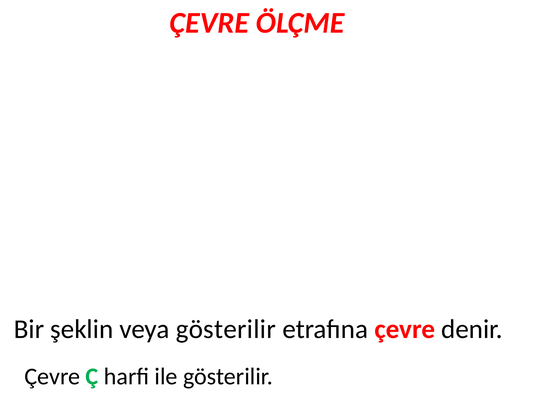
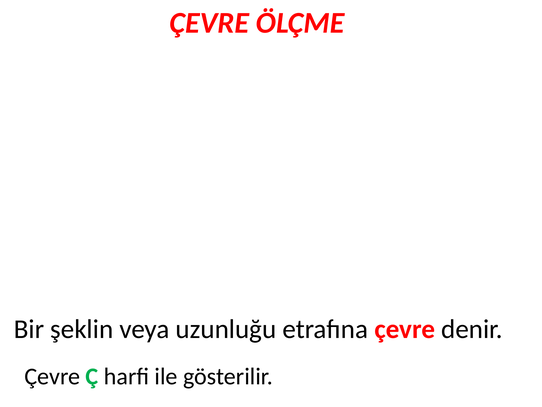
veya gösterilir: gösterilir -> uzunluğu
